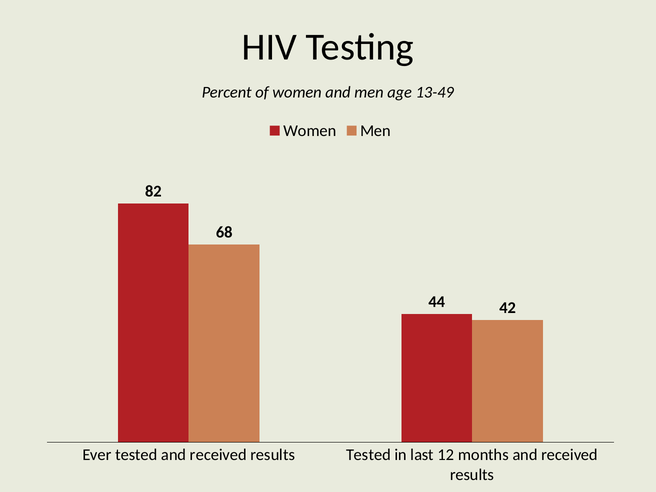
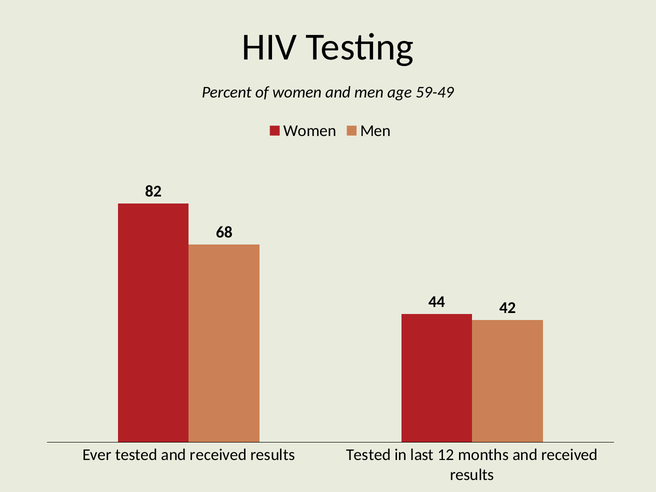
13-49: 13-49 -> 59-49
